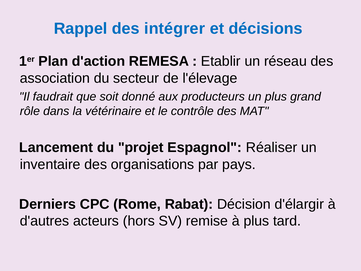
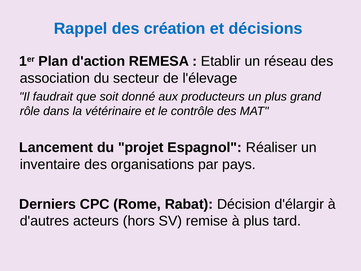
intégrer: intégrer -> création
